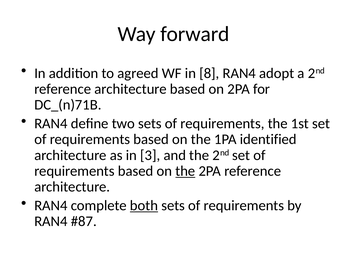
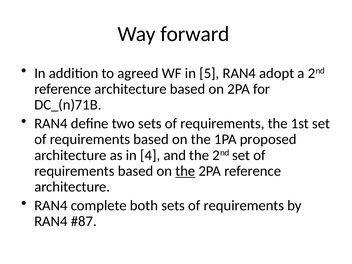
8: 8 -> 5
identified: identified -> proposed
3: 3 -> 4
both underline: present -> none
